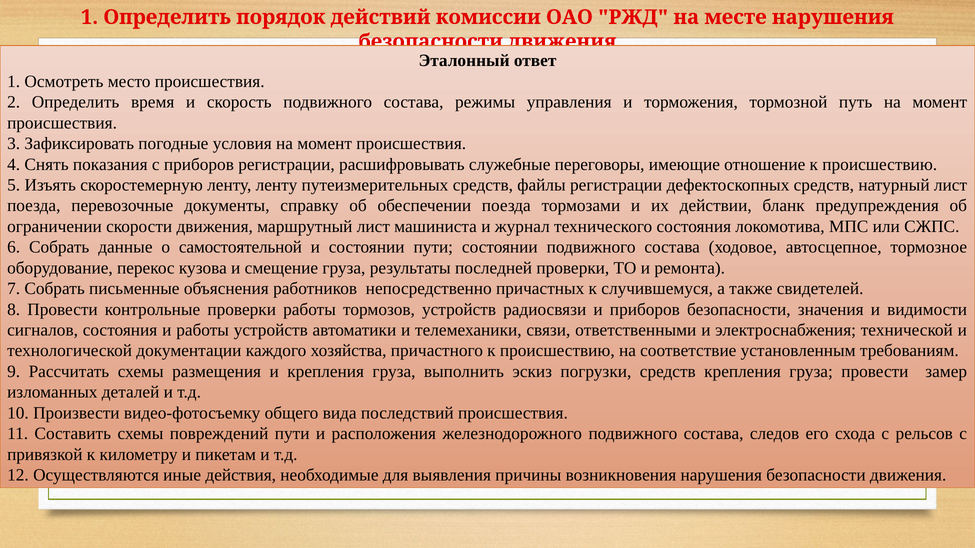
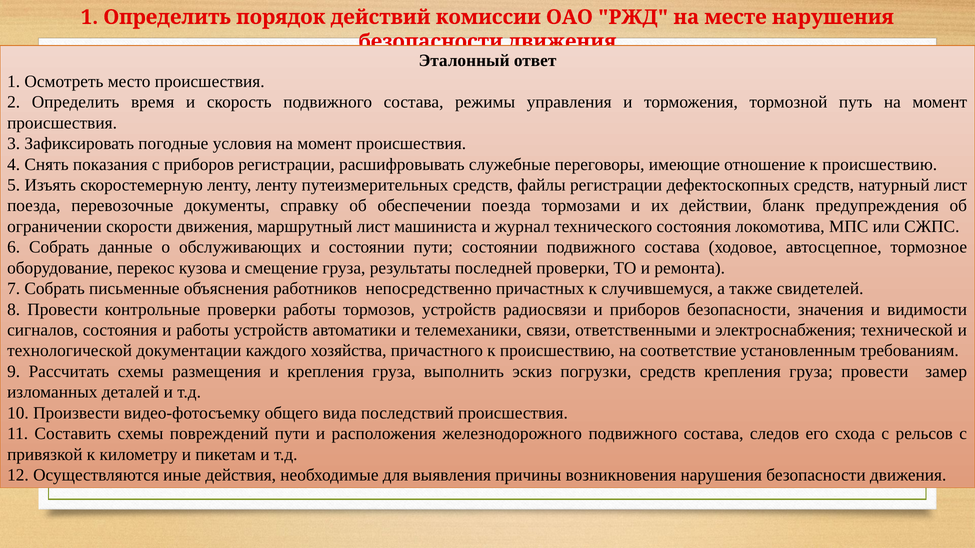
самостоятельной: самостоятельной -> обслуживающих
